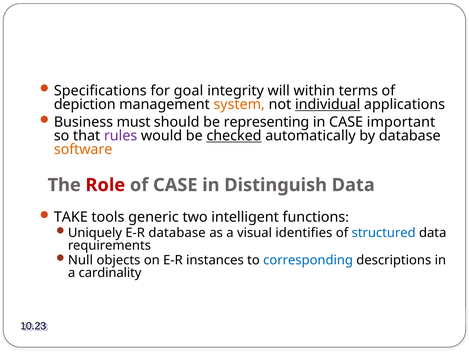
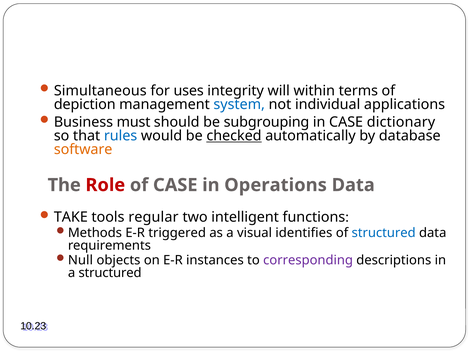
Specifications: Specifications -> Simultaneous
goal: goal -> uses
system colour: orange -> blue
individual underline: present -> none
representing: representing -> subgrouping
important: important -> dictionary
rules colour: purple -> blue
Distinguish: Distinguish -> Operations
generic: generic -> regular
Uniquely: Uniquely -> Methods
E-R database: database -> triggered
corresponding colour: blue -> purple
a cardinality: cardinality -> structured
